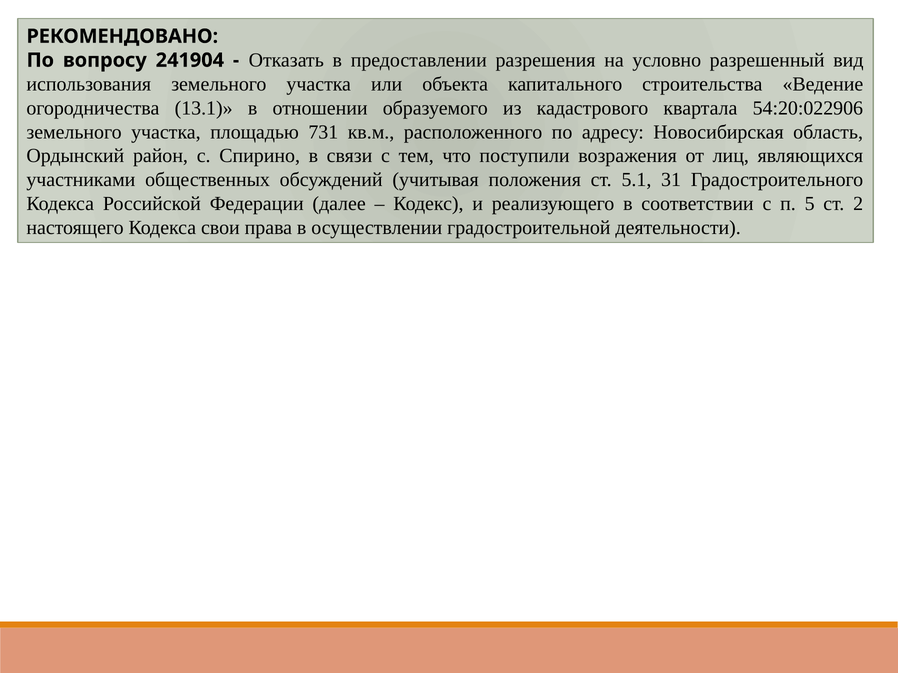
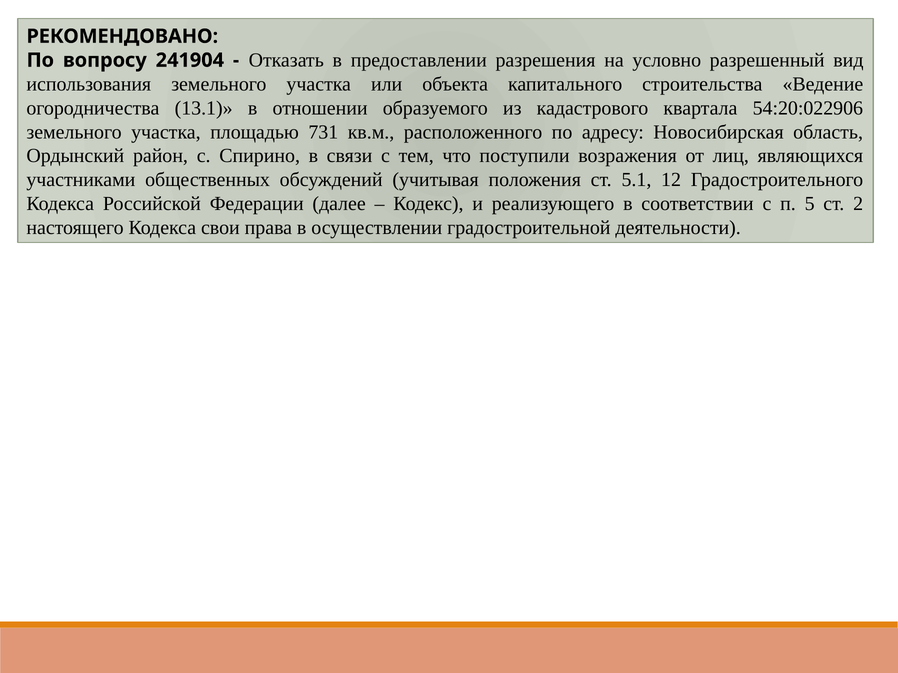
31: 31 -> 12
